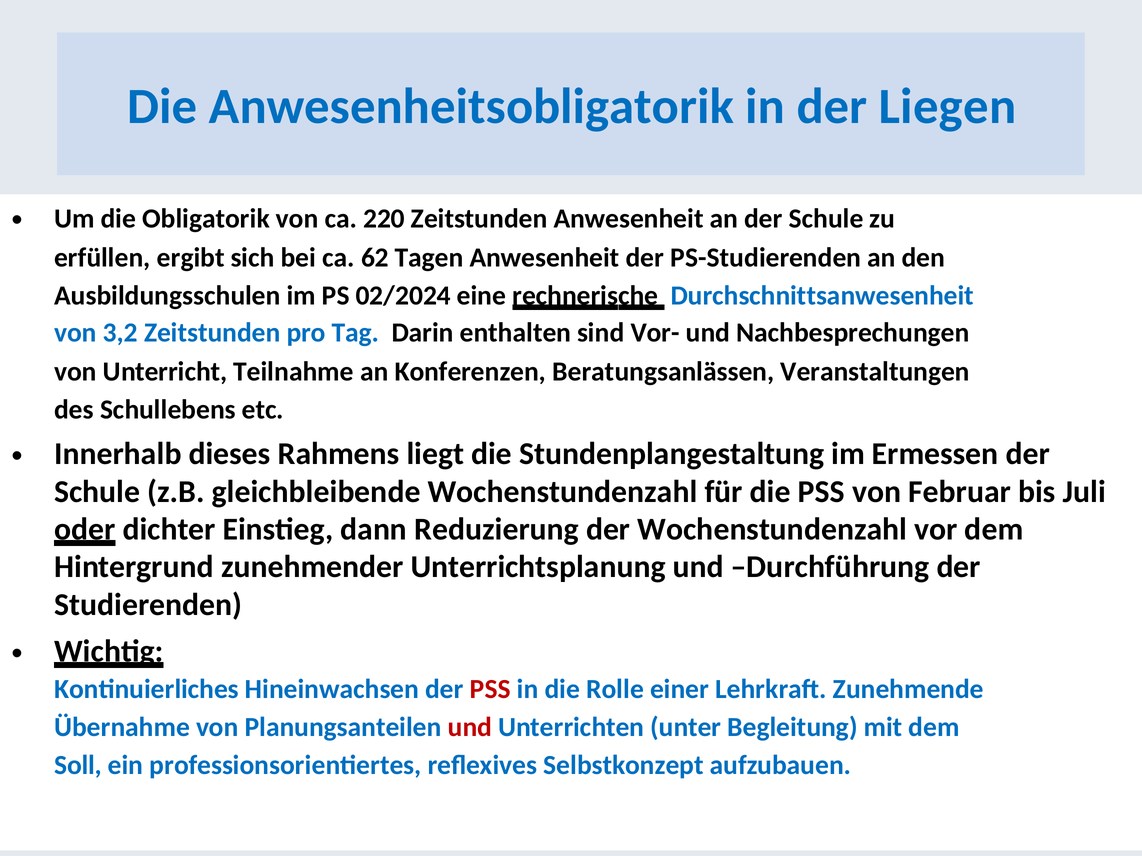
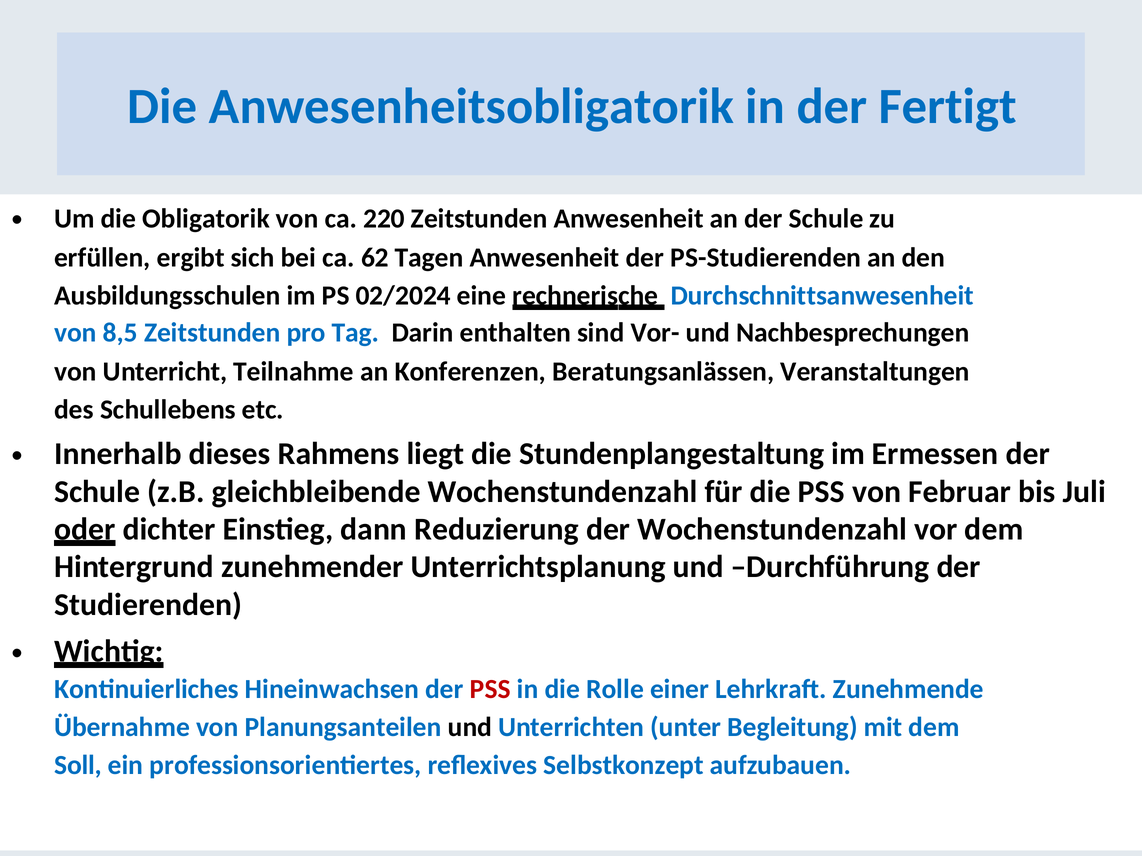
Liegen: Liegen -> Fertigt
3,2: 3,2 -> 8,5
und at (470, 728) colour: red -> black
